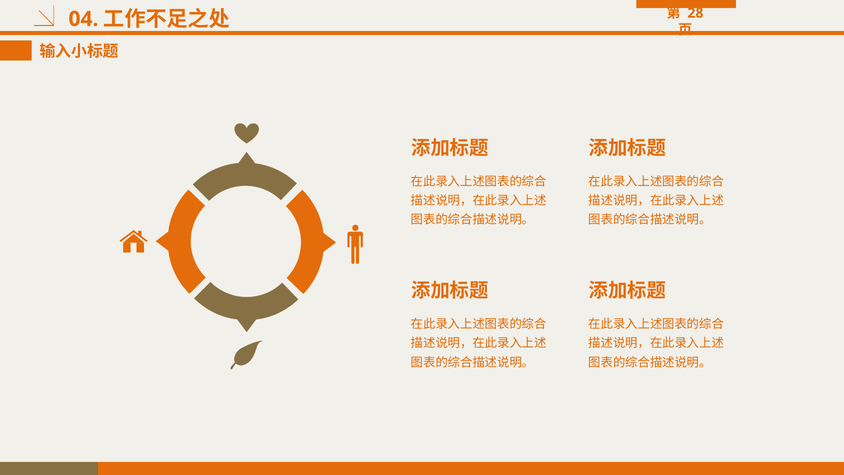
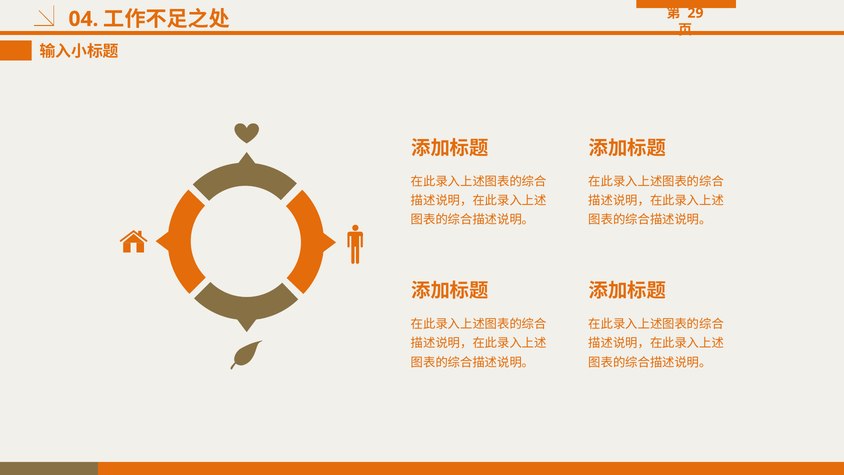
28: 28 -> 29
